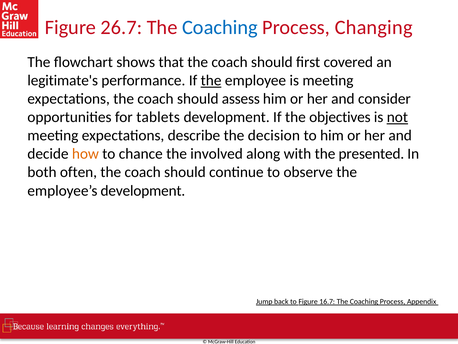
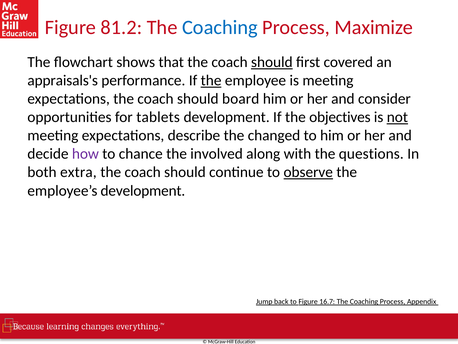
26.7: 26.7 -> 81.2
Changing: Changing -> Maximize
should at (272, 62) underline: none -> present
legitimate's: legitimate's -> appraisals's
assess: assess -> board
decision: decision -> changed
how colour: orange -> purple
presented: presented -> questions
often: often -> extra
observe underline: none -> present
